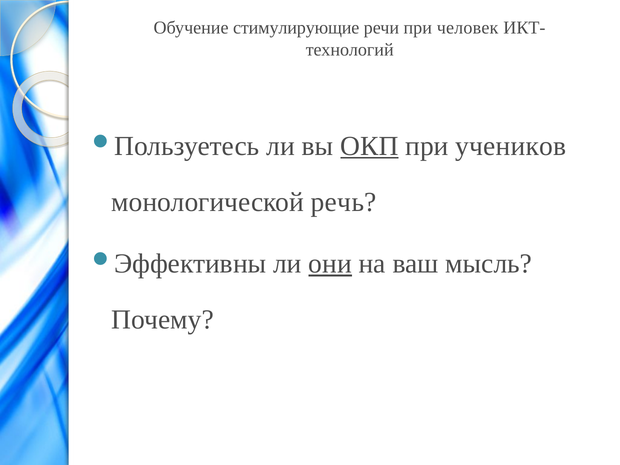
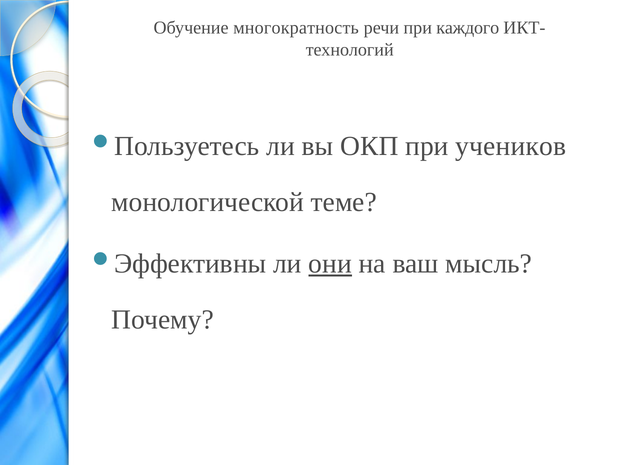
стимулирующие: стимулирующие -> многократность
человек: человек -> каждого
ОКП underline: present -> none
речь: речь -> теме
